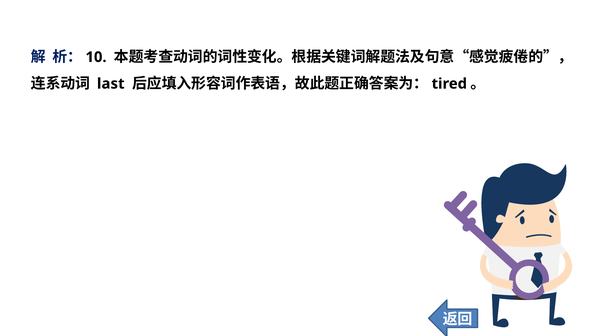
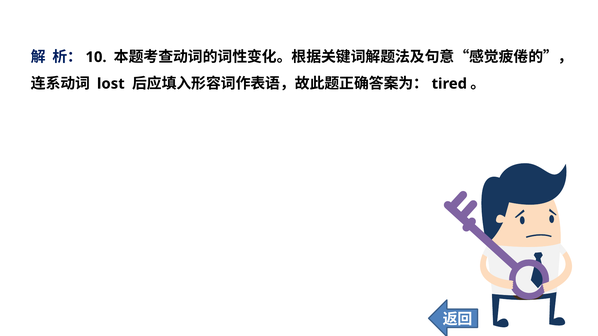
last: last -> lost
